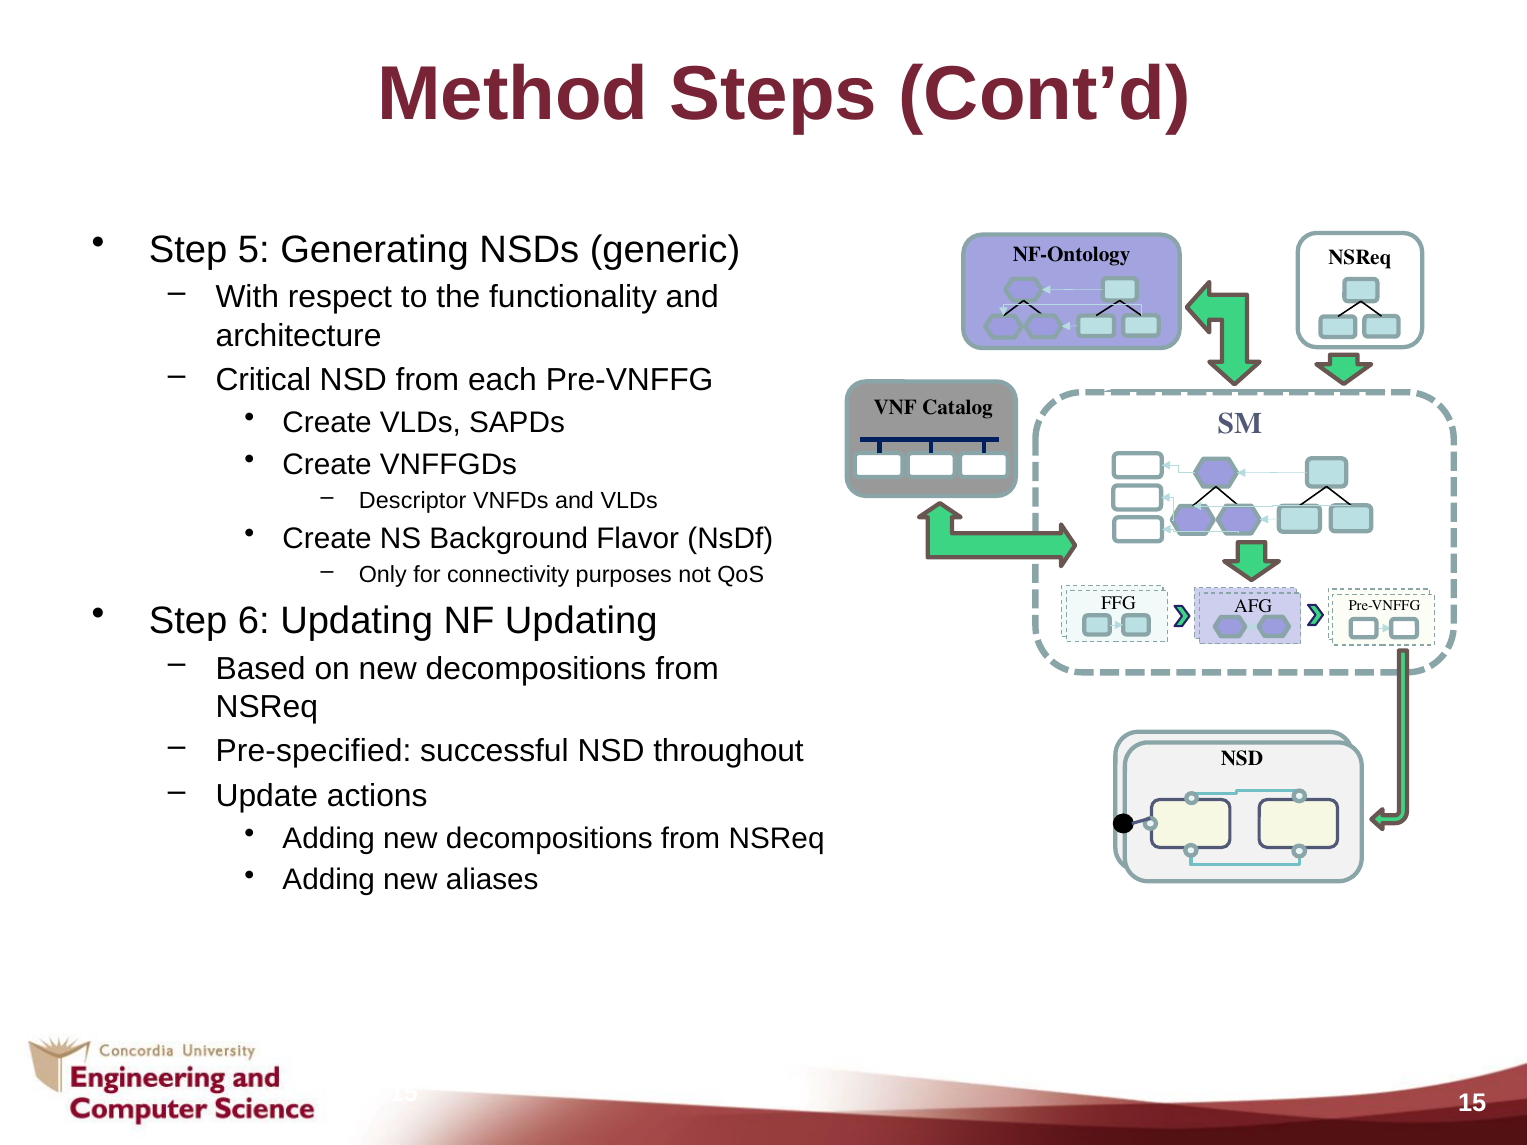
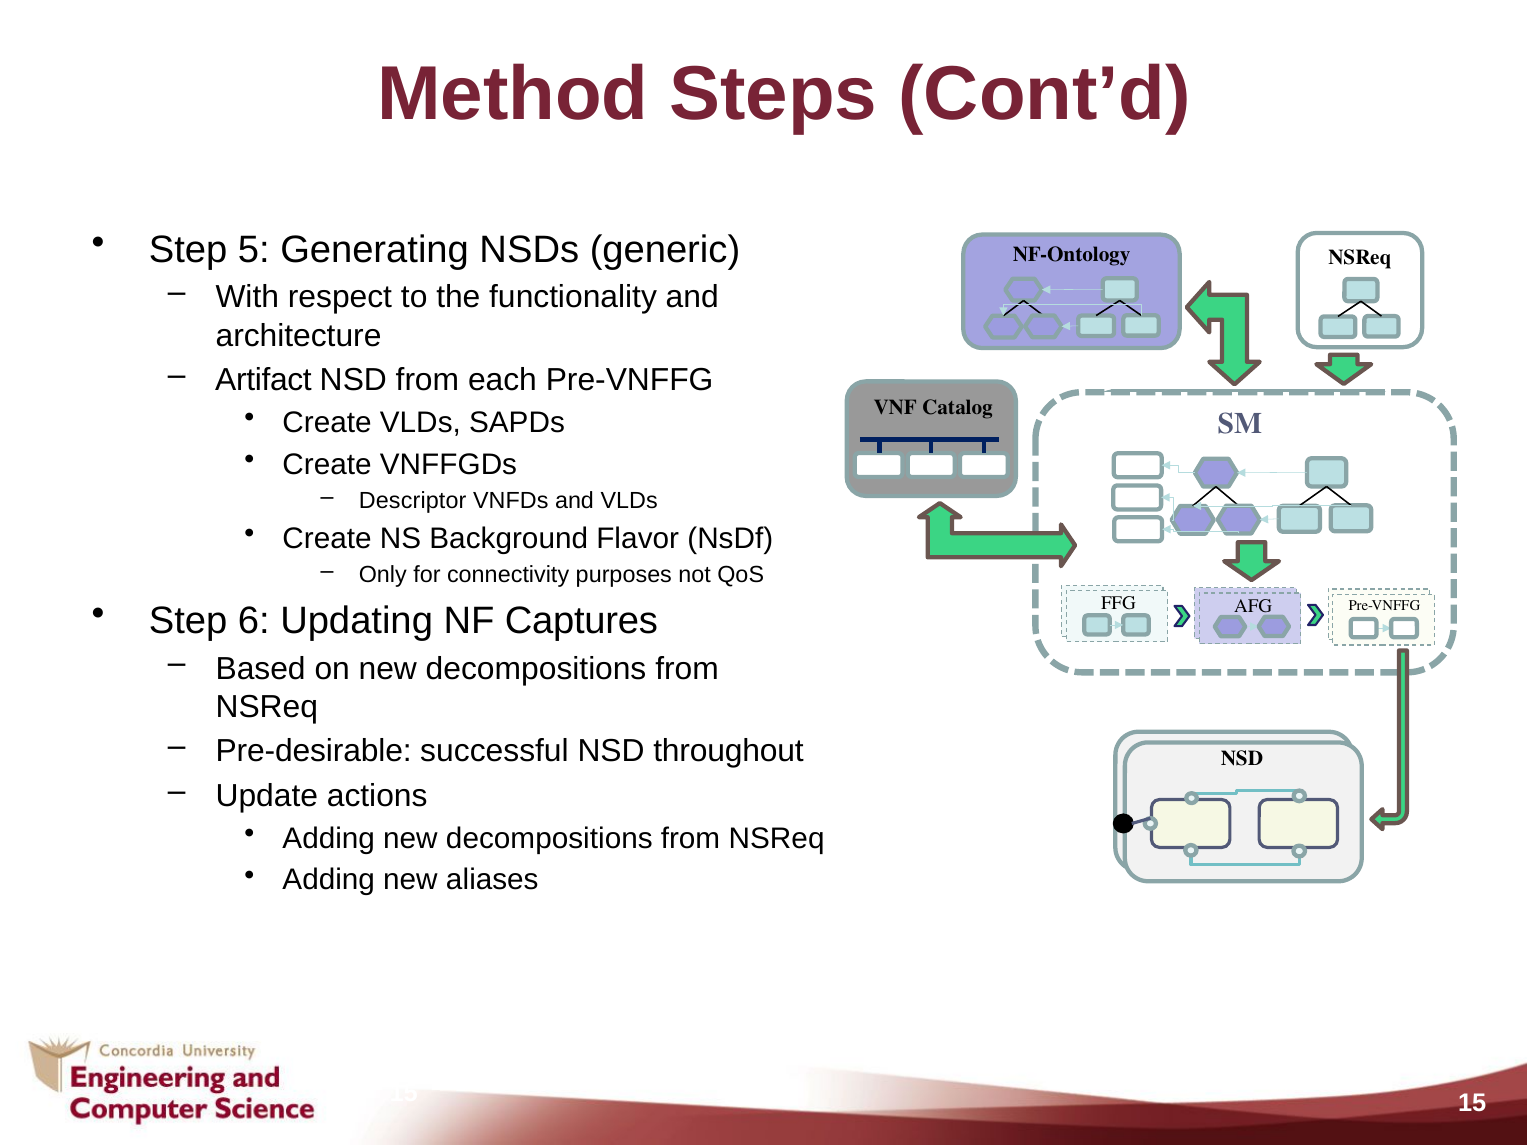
Critical: Critical -> Artifact
NF Updating: Updating -> Captures
Pre-specified: Pre-specified -> Pre-desirable
